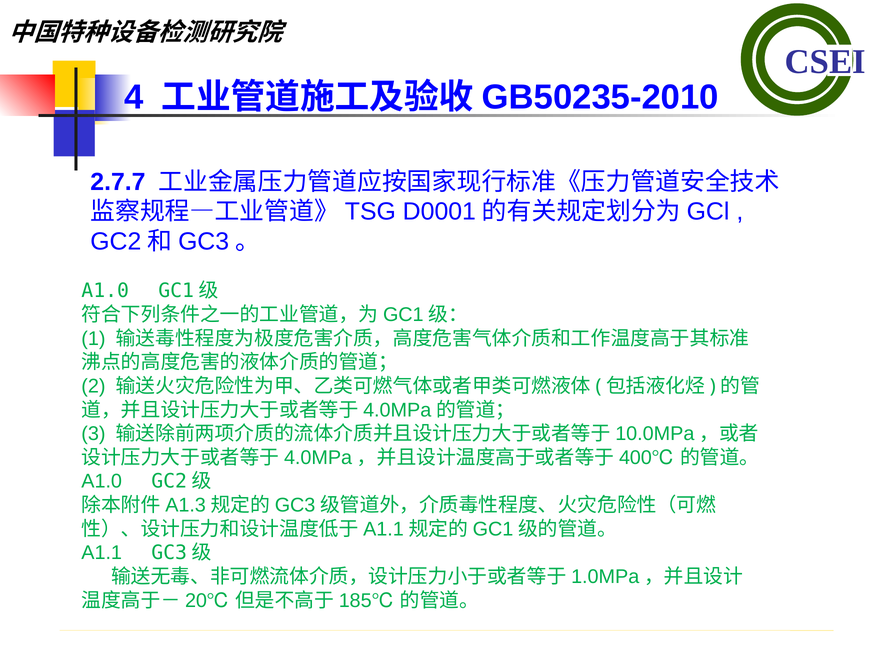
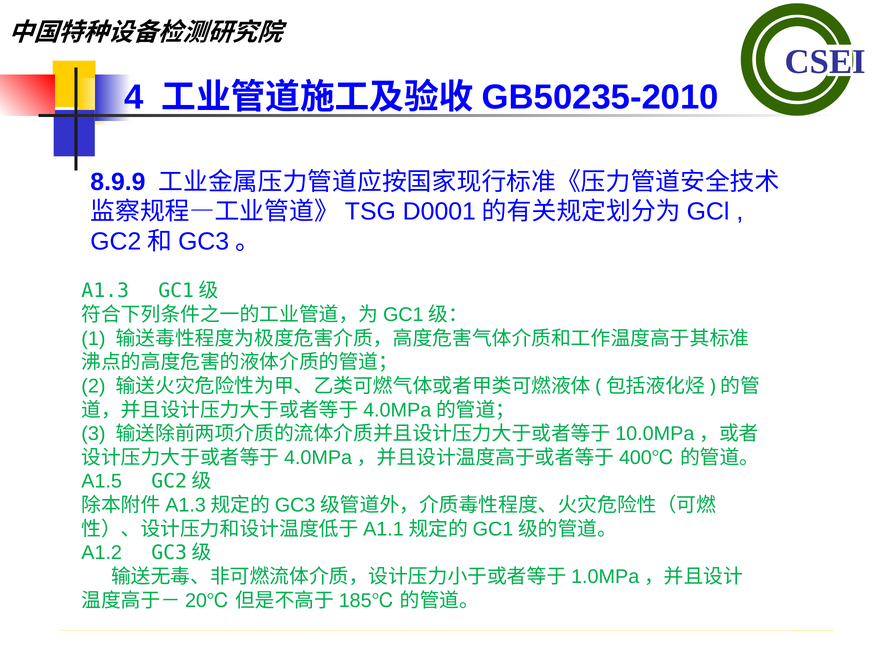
2.7.7: 2.7.7 -> 8.9.9
A1.0 at (105, 291): A1.0 -> A1.3
A1.0 at (102, 481): A1.0 -> A1.5
A1.1: A1.1 -> A1.2
